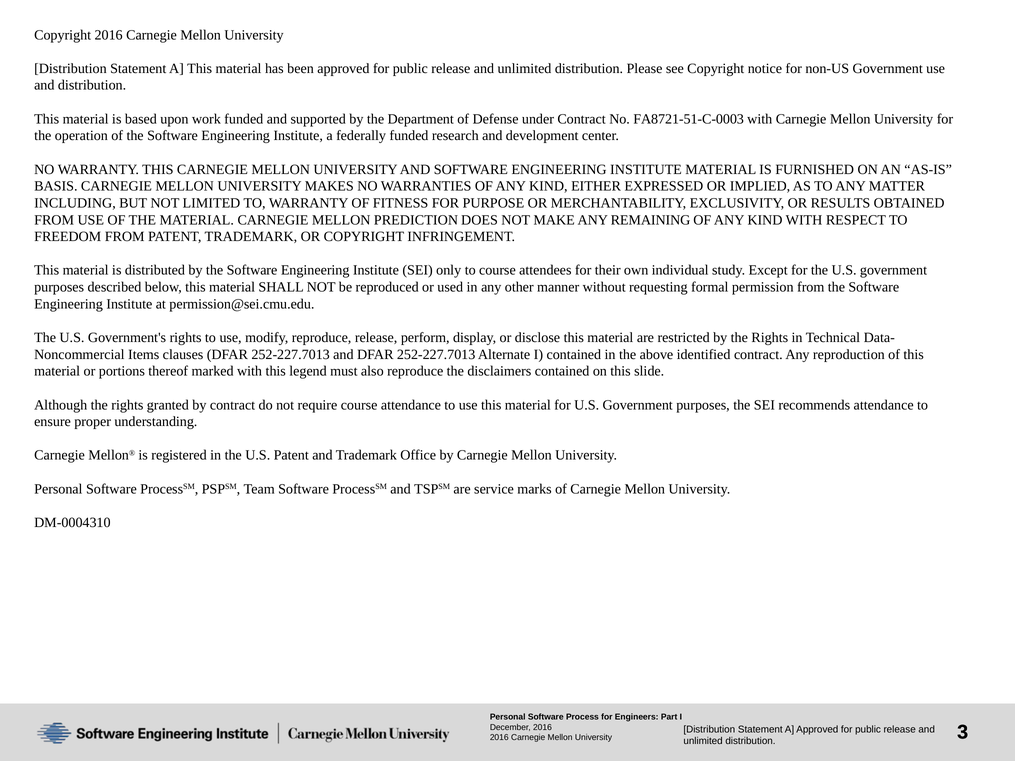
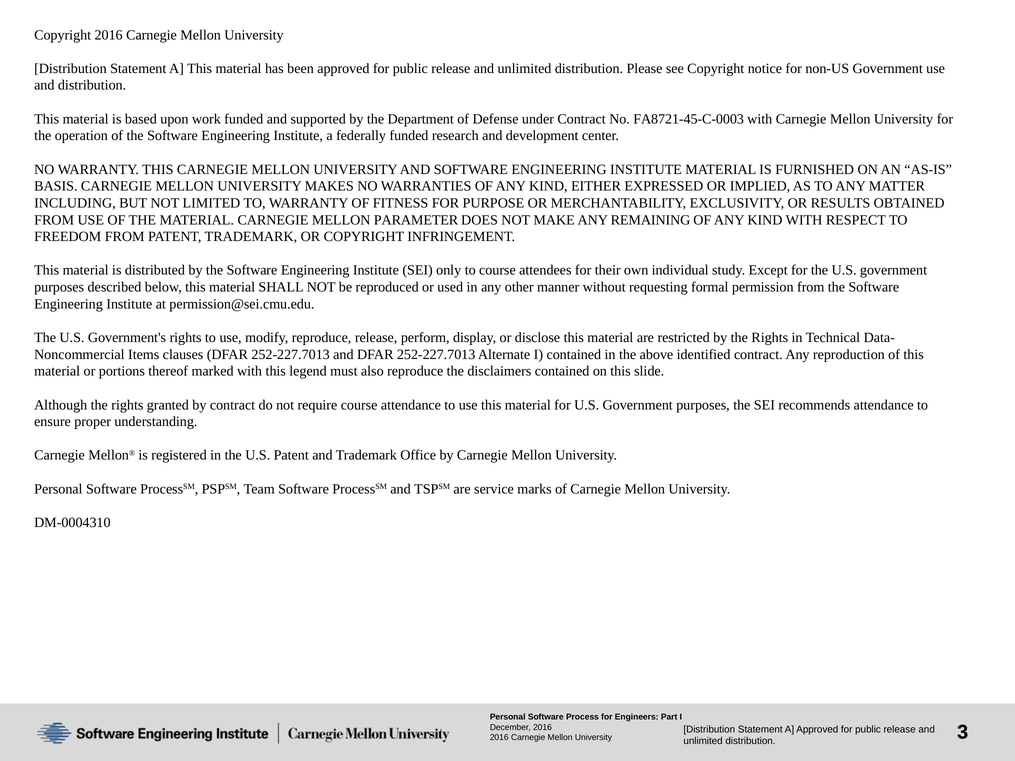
FA8721-51-C-0003: FA8721-51-C-0003 -> FA8721-45-C-0003
PREDICTION: PREDICTION -> PARAMETER
